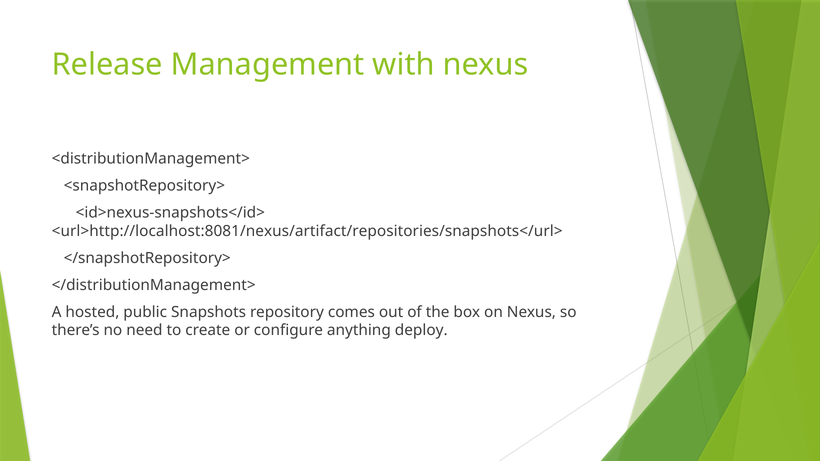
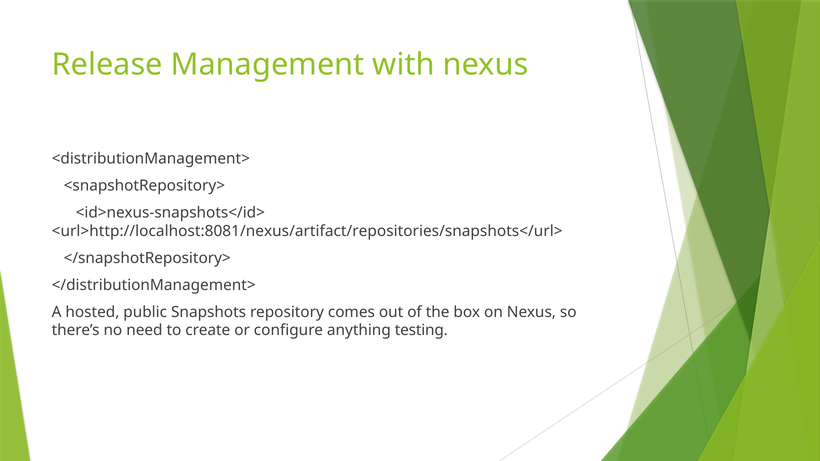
deploy: deploy -> testing
